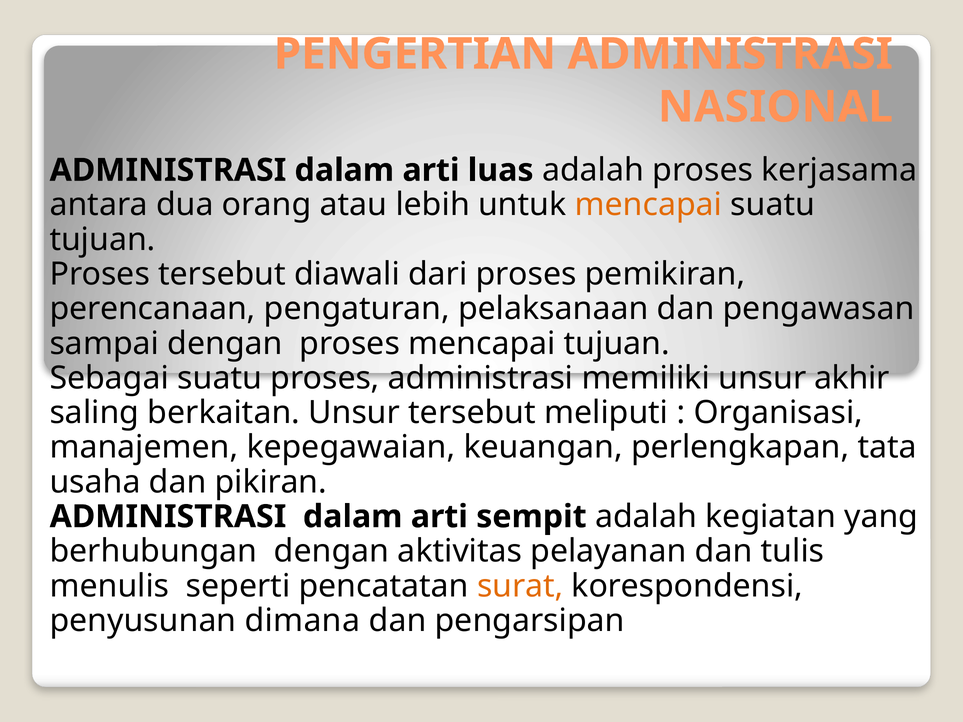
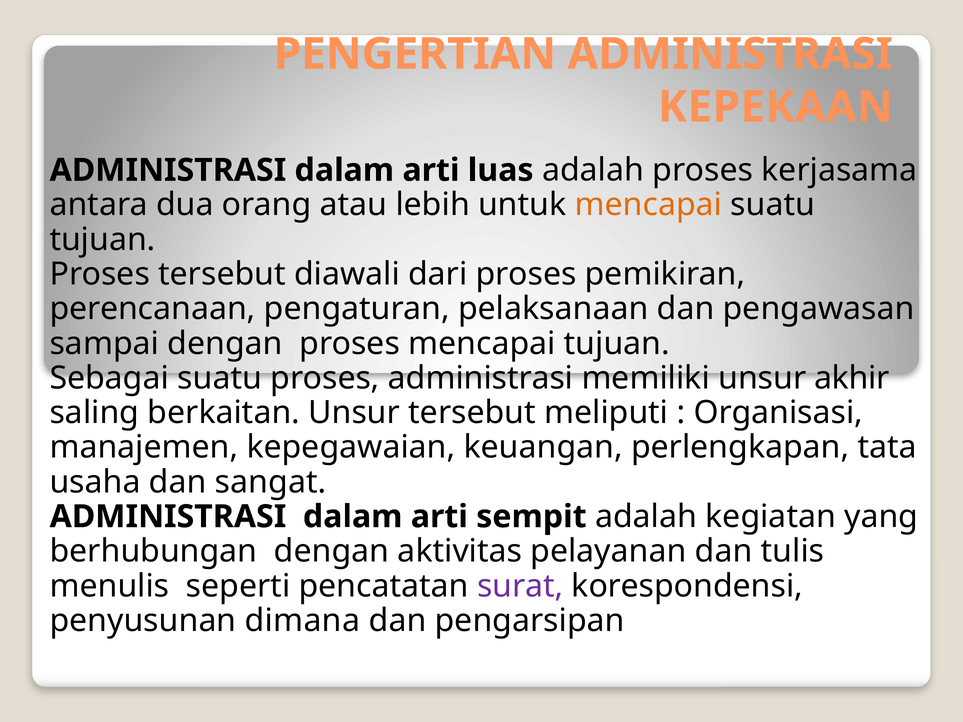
NASIONAL: NASIONAL -> KEPEKAAN
pikiran: pikiran -> sangat
surat colour: orange -> purple
